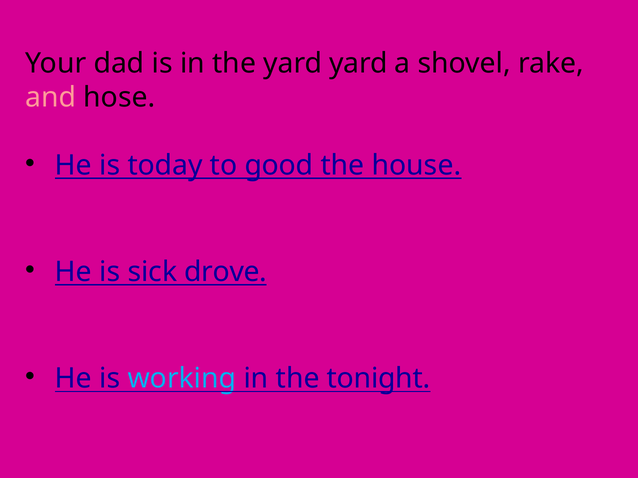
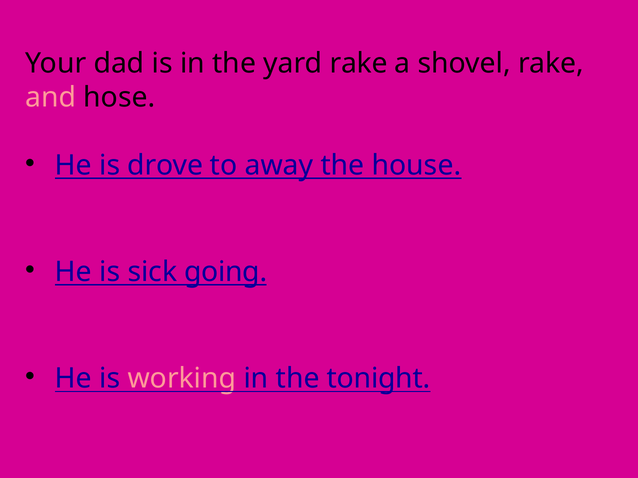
yard yard: yard -> rake
today: today -> drove
good: good -> away
drove: drove -> going
working colour: light blue -> pink
